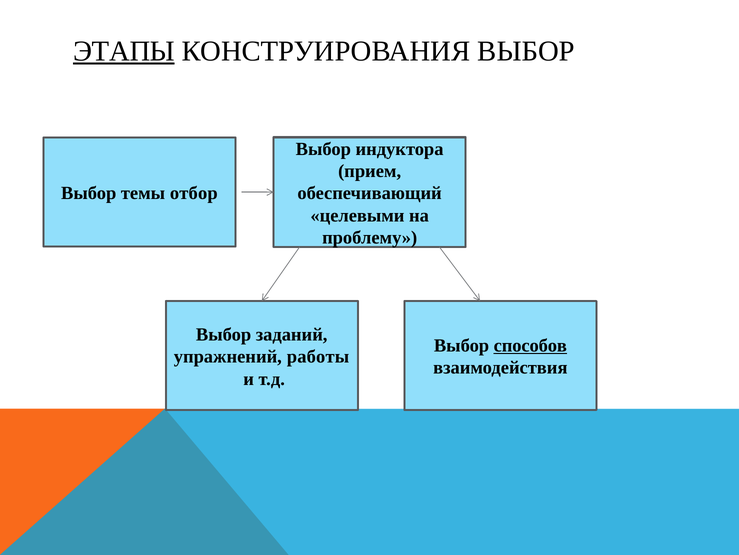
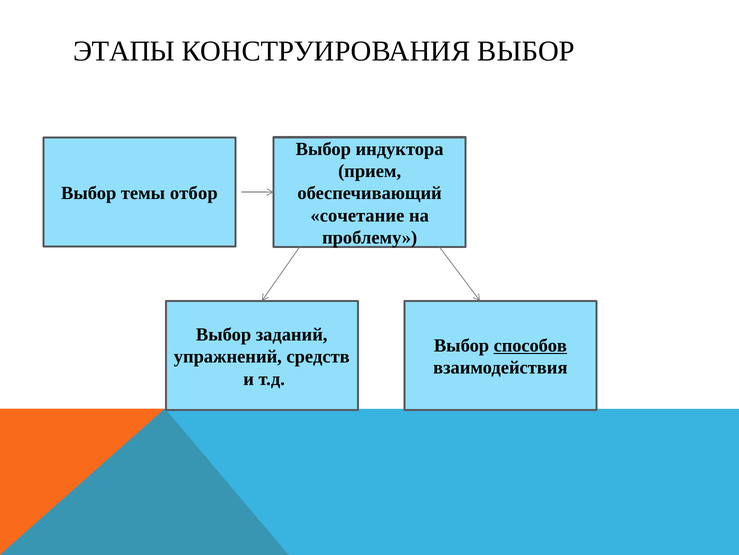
ЭТАПЫ underline: present -> none
целевыми: целевыми -> сочетание
работы: работы -> средств
